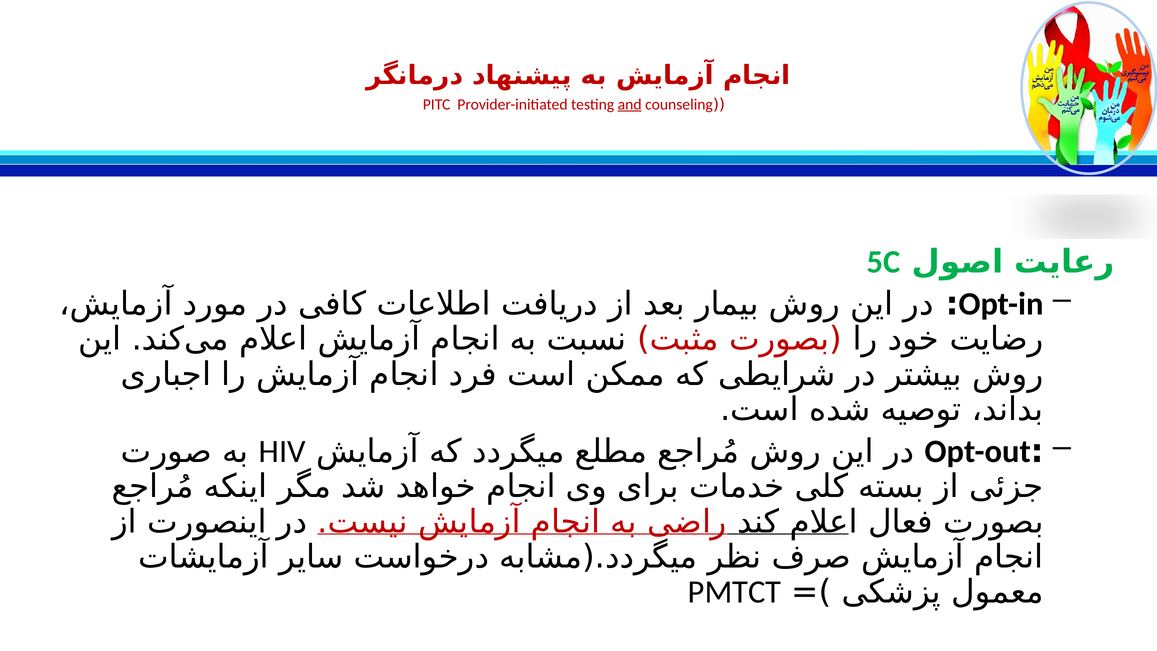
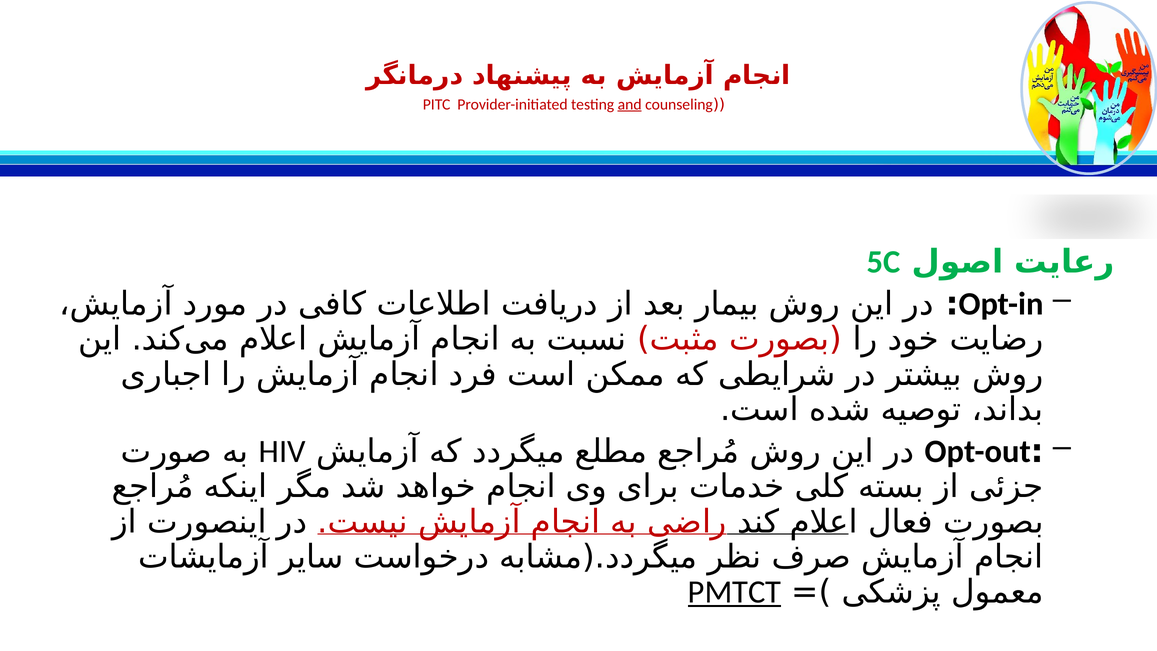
PMTCT underline: none -> present
